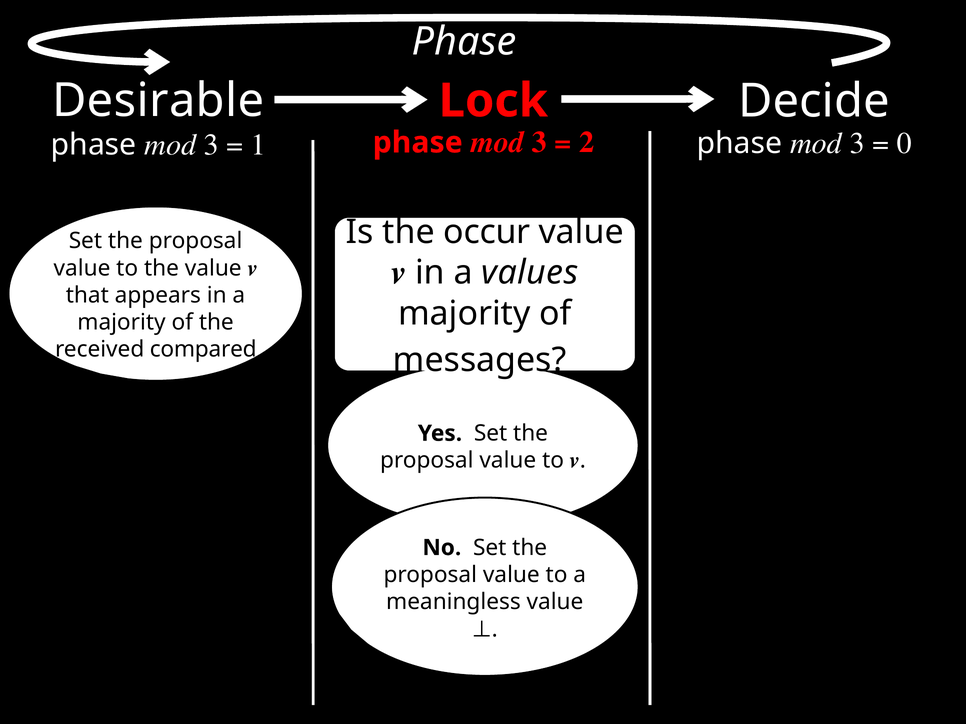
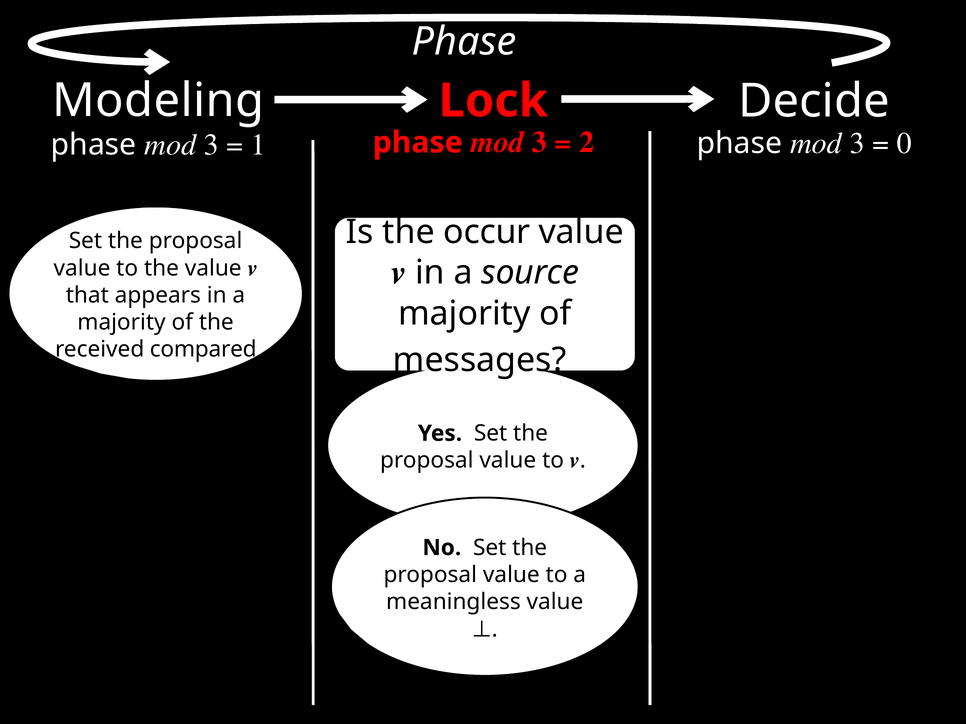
Desirable: Desirable -> Modeling
values: values -> source
